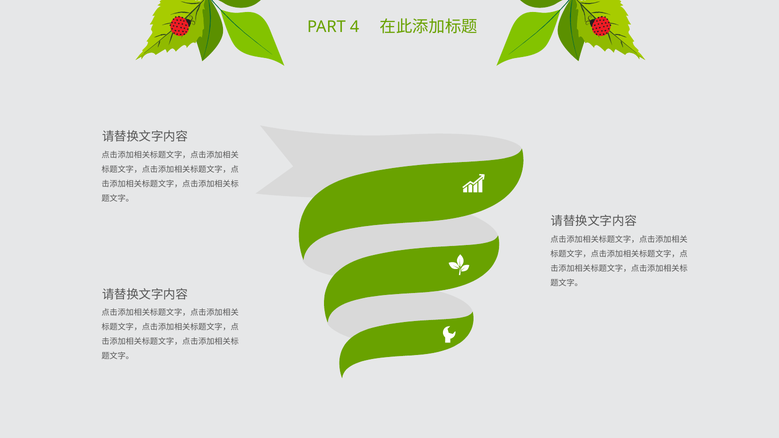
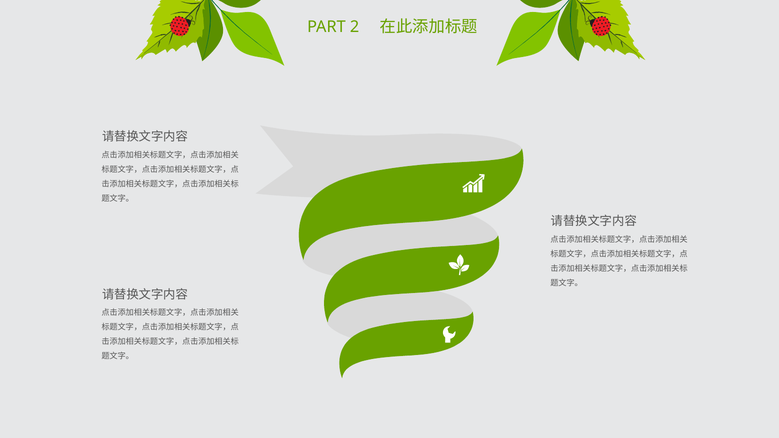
4: 4 -> 2
